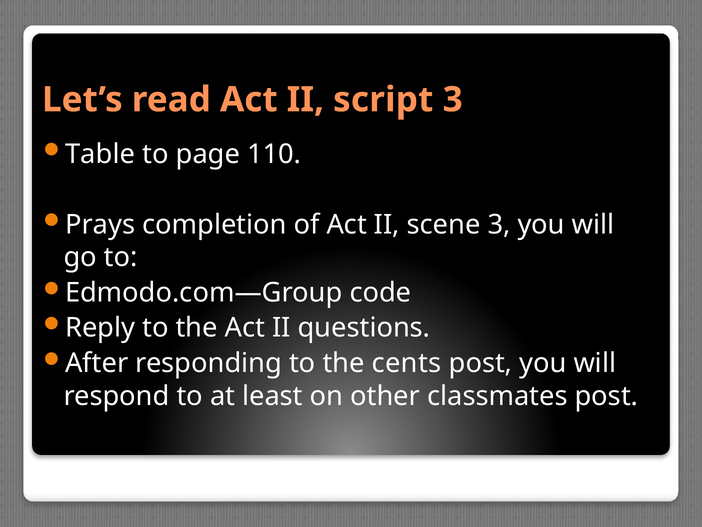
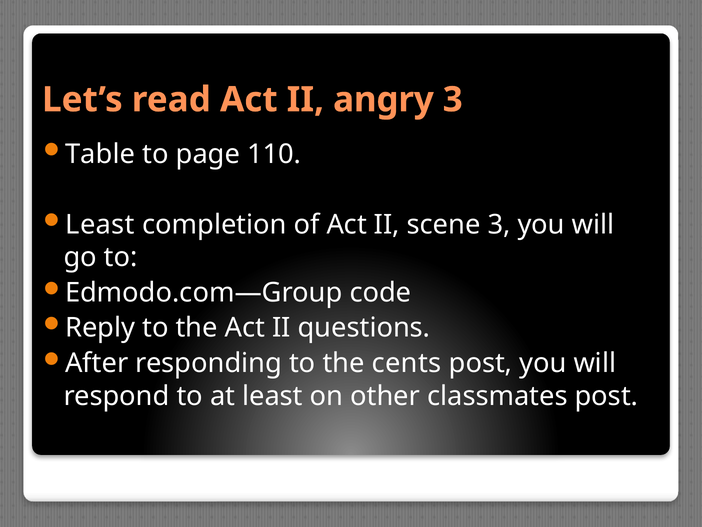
script: script -> angry
Prays at (100, 224): Prays -> Least
